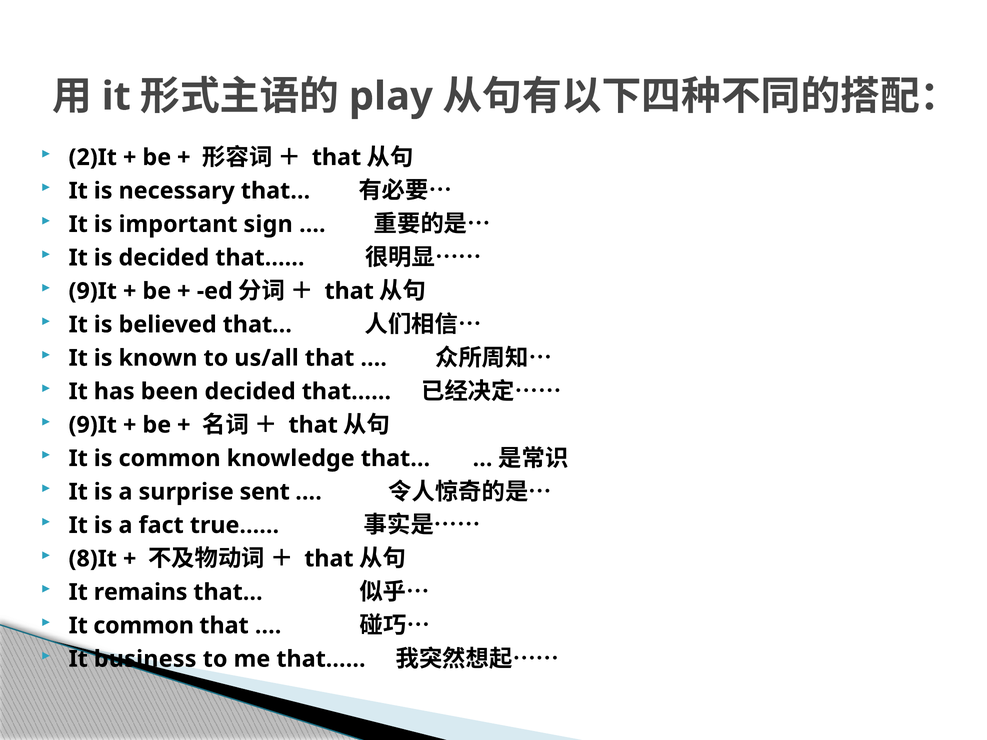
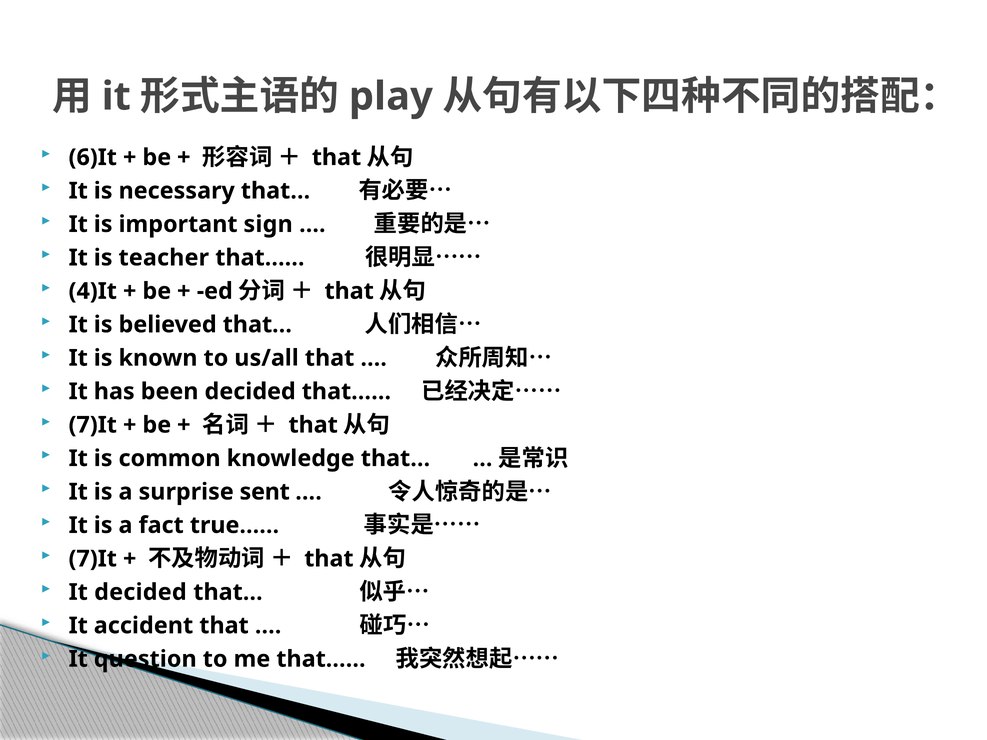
2)It: 2)It -> 6)It
is decided: decided -> teacher
9)It at (93, 291): 9)It -> 4)It
9)It at (93, 425): 9)It -> 7)It
8)It at (93, 559): 8)It -> 7)It
It remains: remains -> decided
It common: common -> accident
business: business -> question
